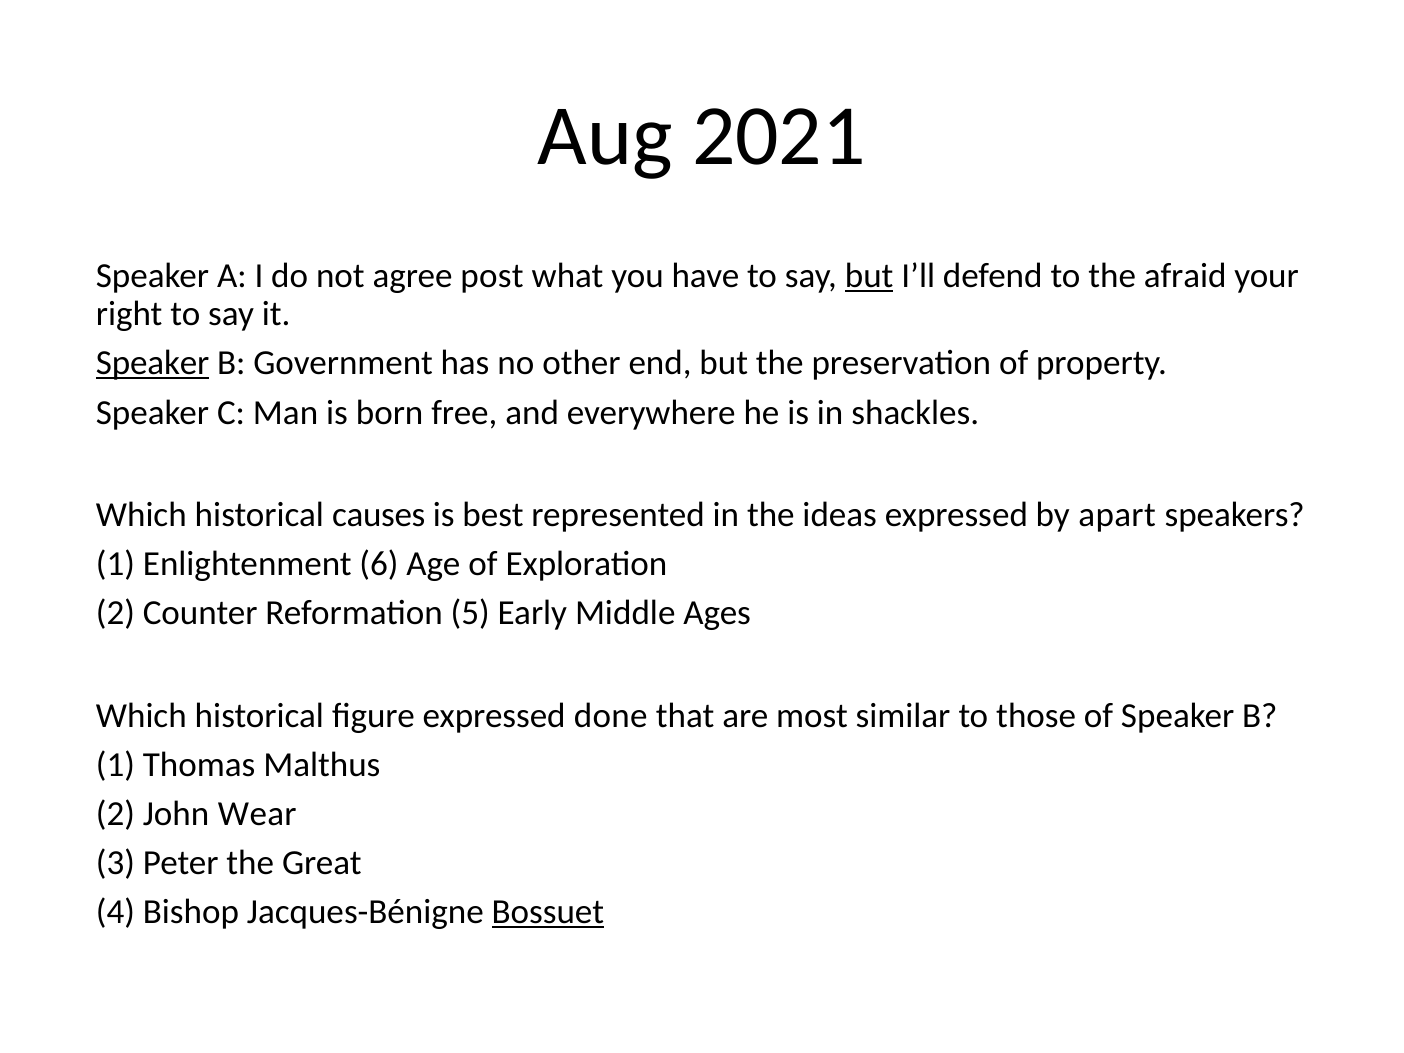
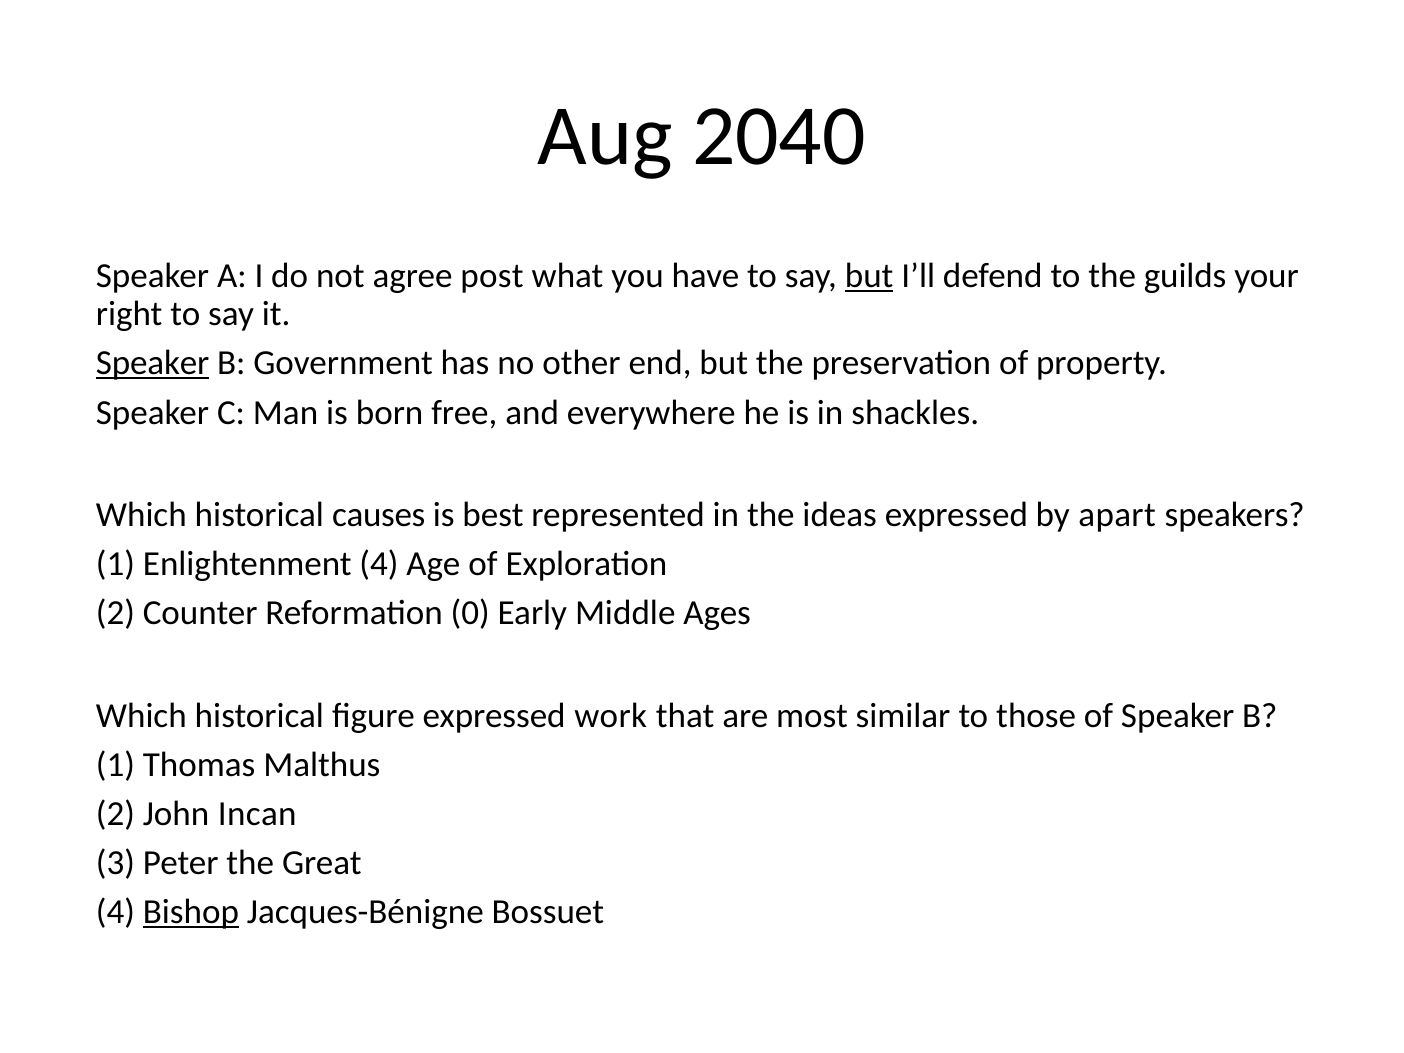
2021: 2021 -> 2040
afraid: afraid -> guilds
Enlightenment 6: 6 -> 4
5: 5 -> 0
done: done -> work
Wear: Wear -> Incan
Bishop underline: none -> present
Bossuet underline: present -> none
